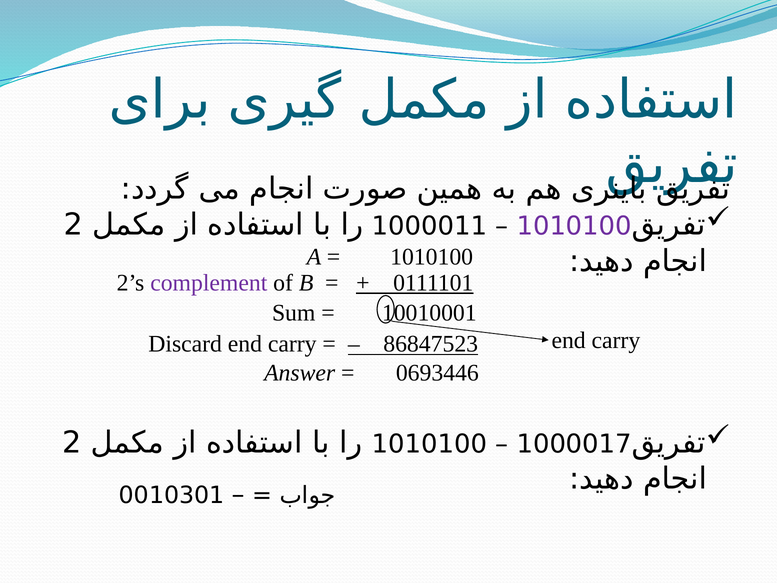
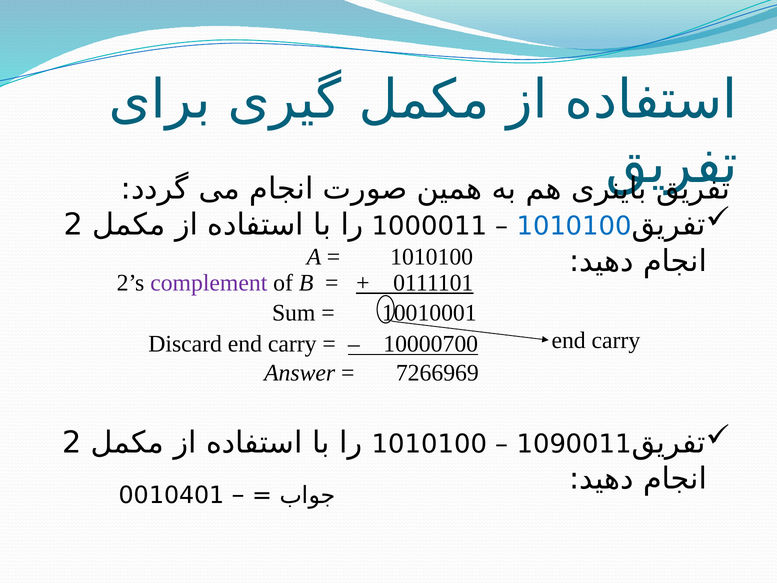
1010100 at (574, 226) colour: purple -> blue
86847523: 86847523 -> 10000700
0693446: 0693446 -> 7266969
1000017: 1000017 -> 1090011
0010301: 0010301 -> 0010401
